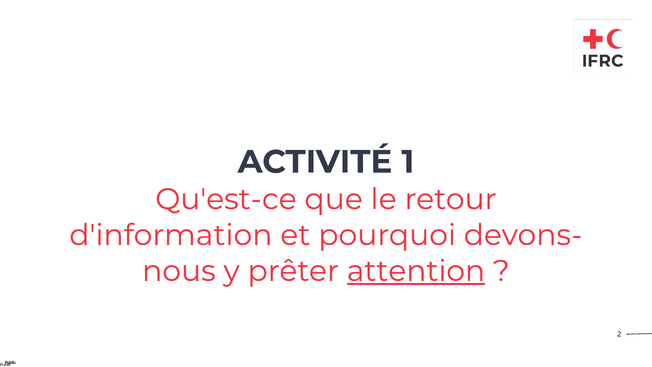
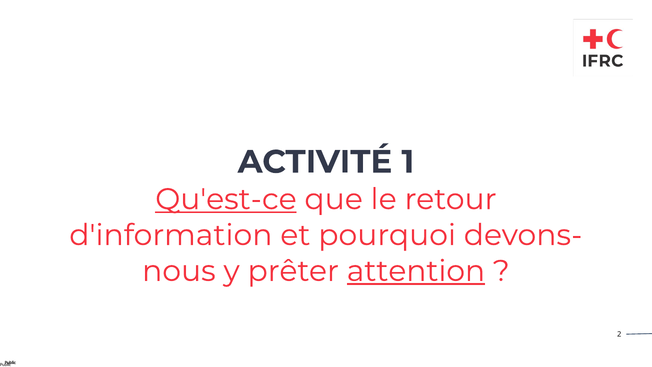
Qu'est-ce underline: none -> present
